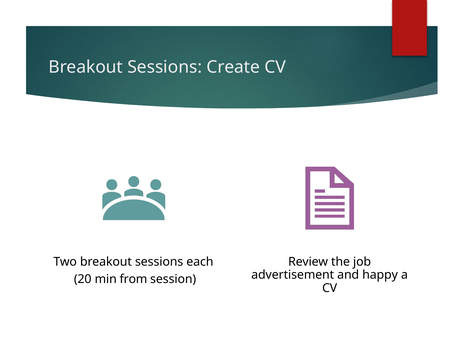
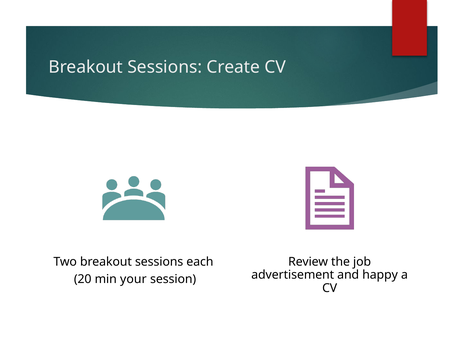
from: from -> your
